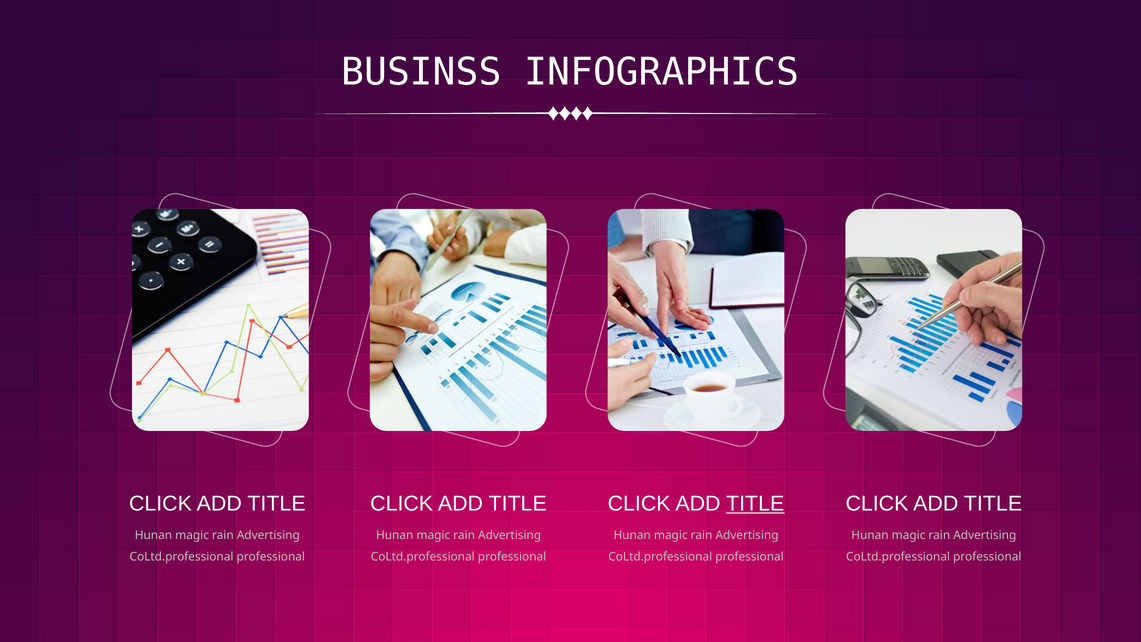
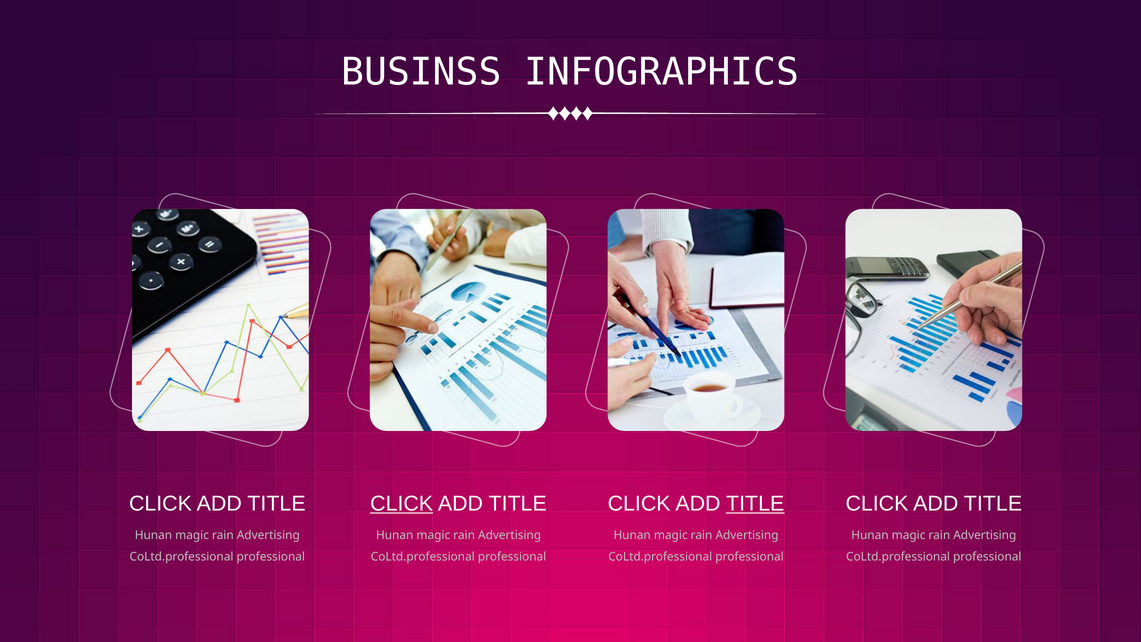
CLICK at (402, 504) underline: none -> present
